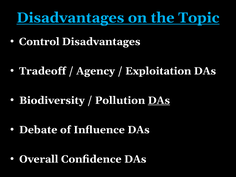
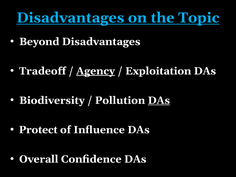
Control: Control -> Beyond
Agency underline: none -> present
Debate: Debate -> Protect
